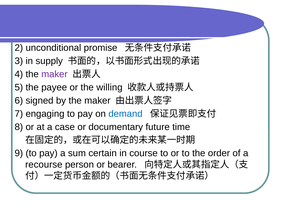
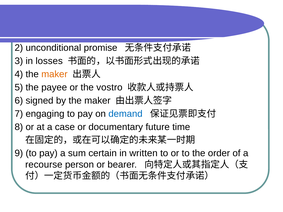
supply: supply -> losses
maker at (54, 74) colour: purple -> orange
willing: willing -> vostro
course: course -> written
